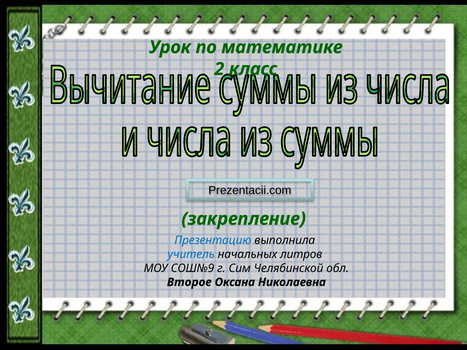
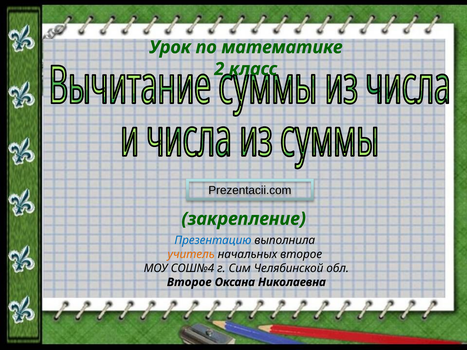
учитель colour: blue -> orange
начальных литров: литров -> второе
СОШ№9: СОШ№9 -> СОШ№4
